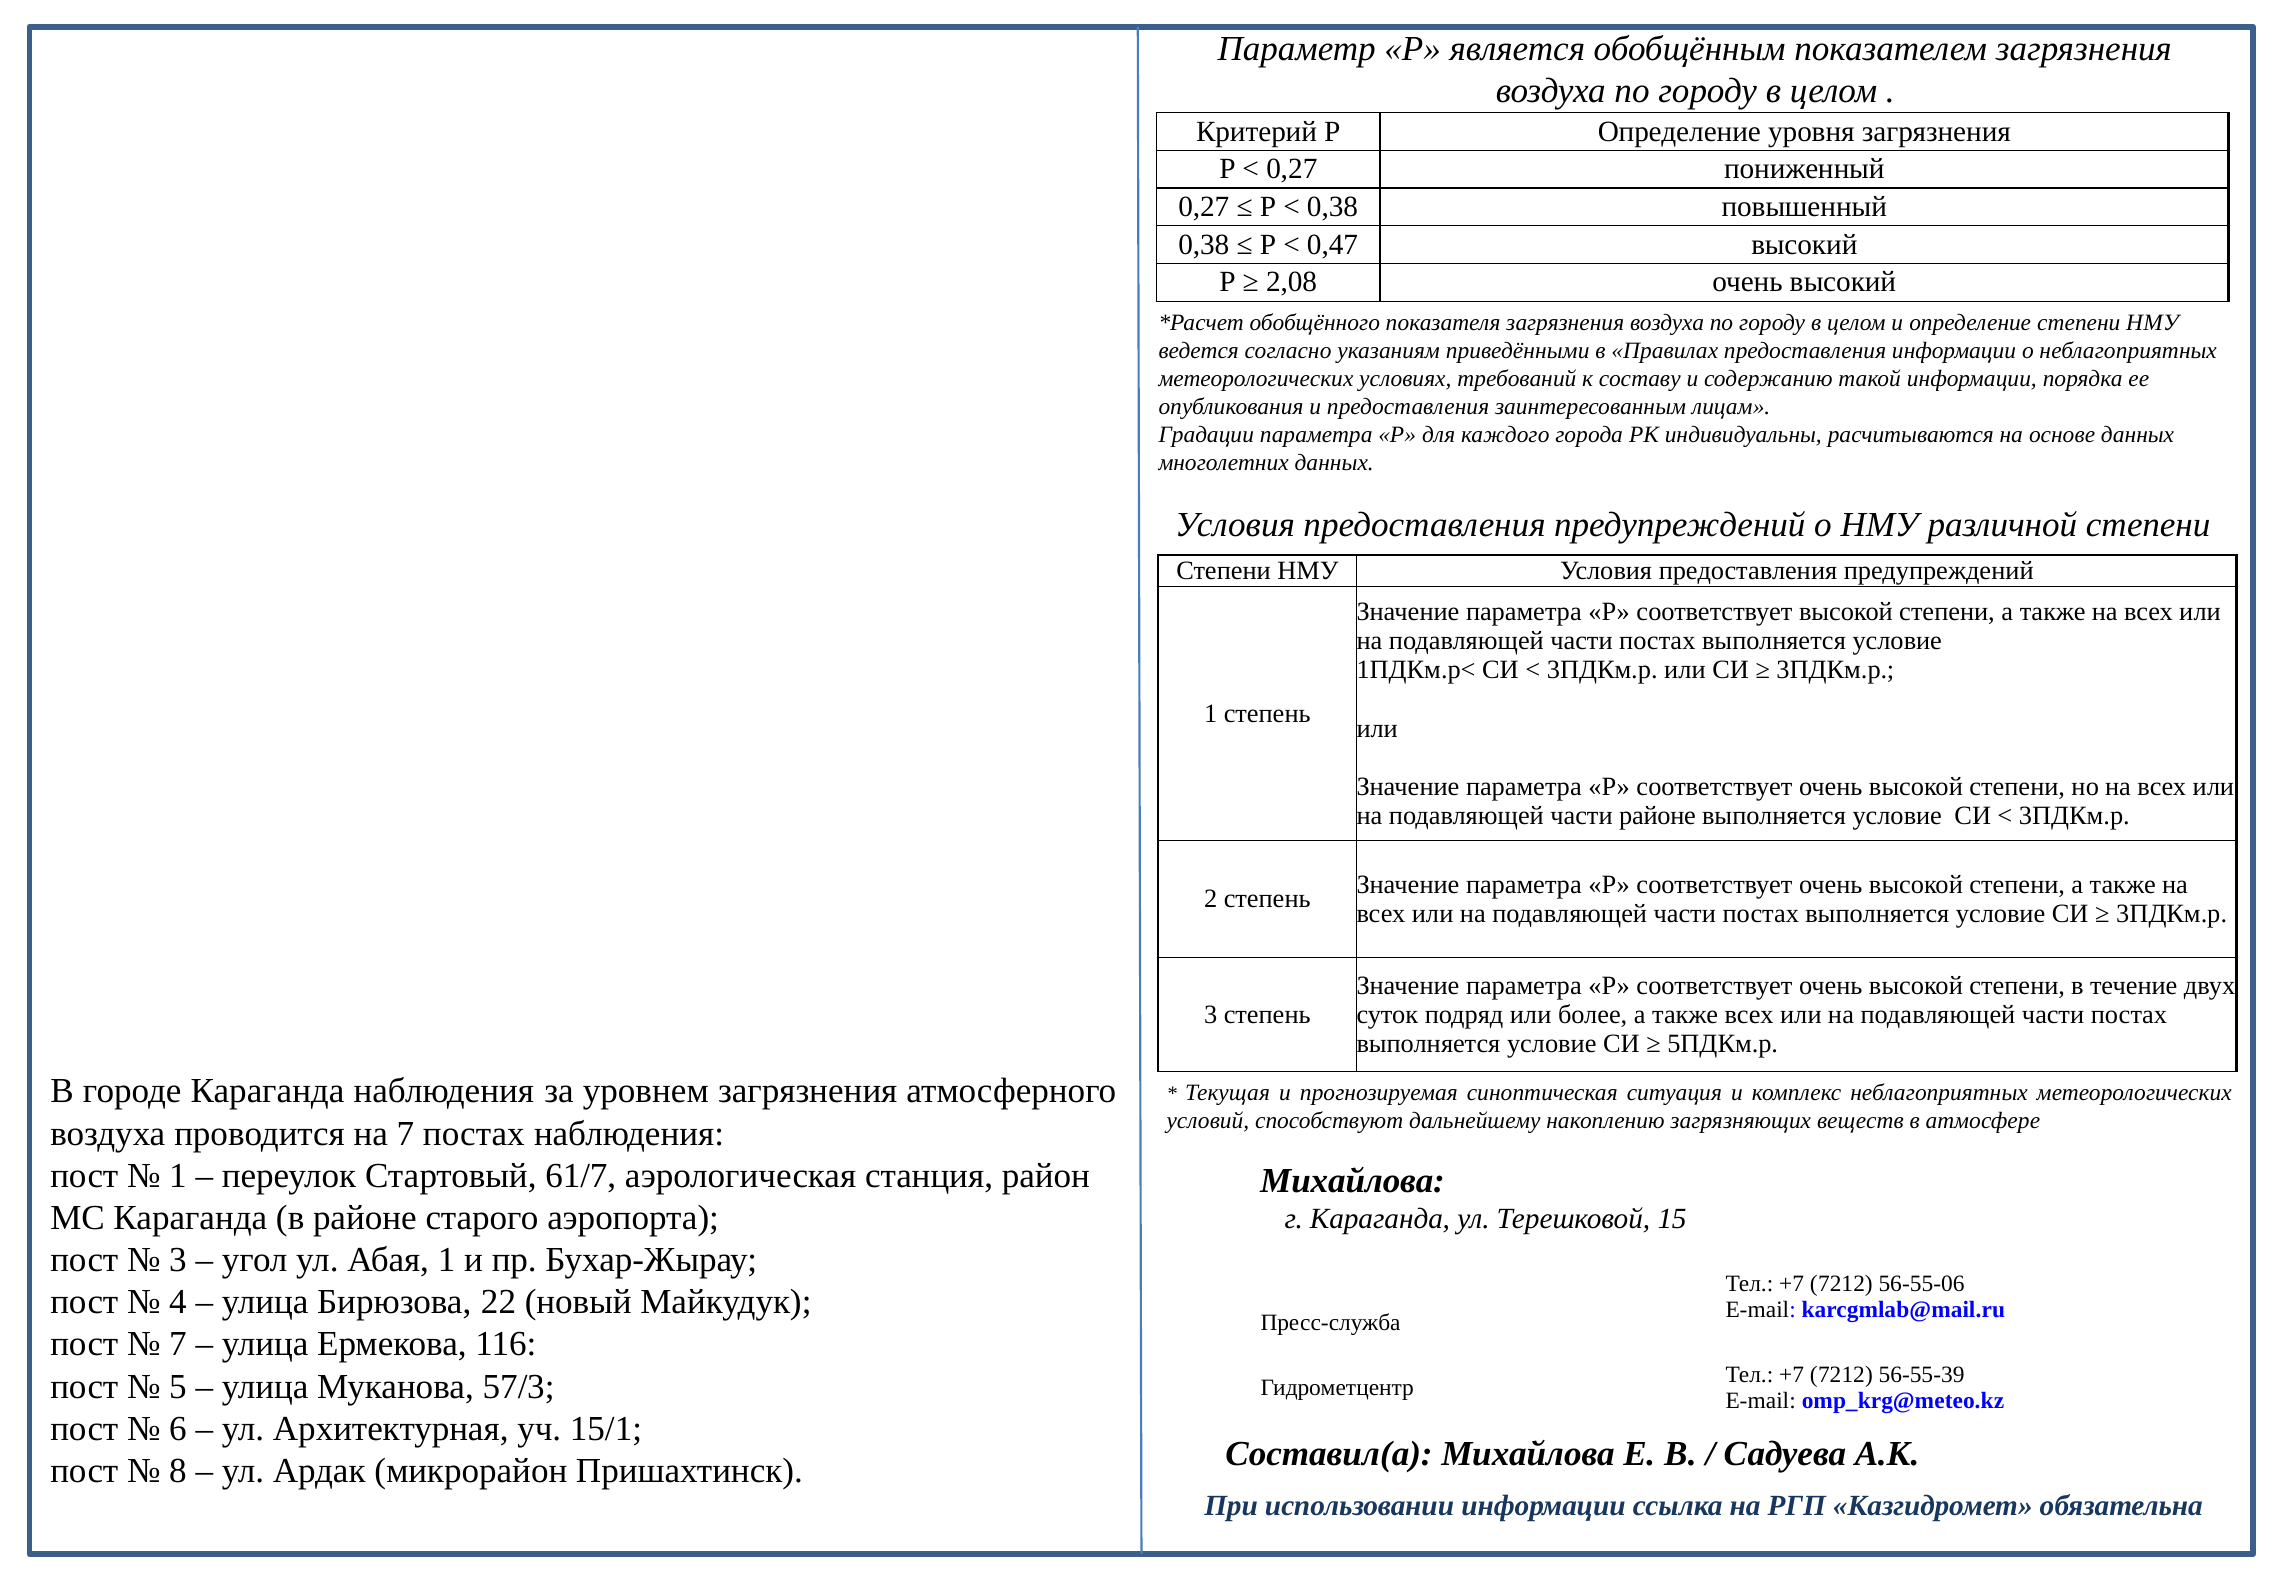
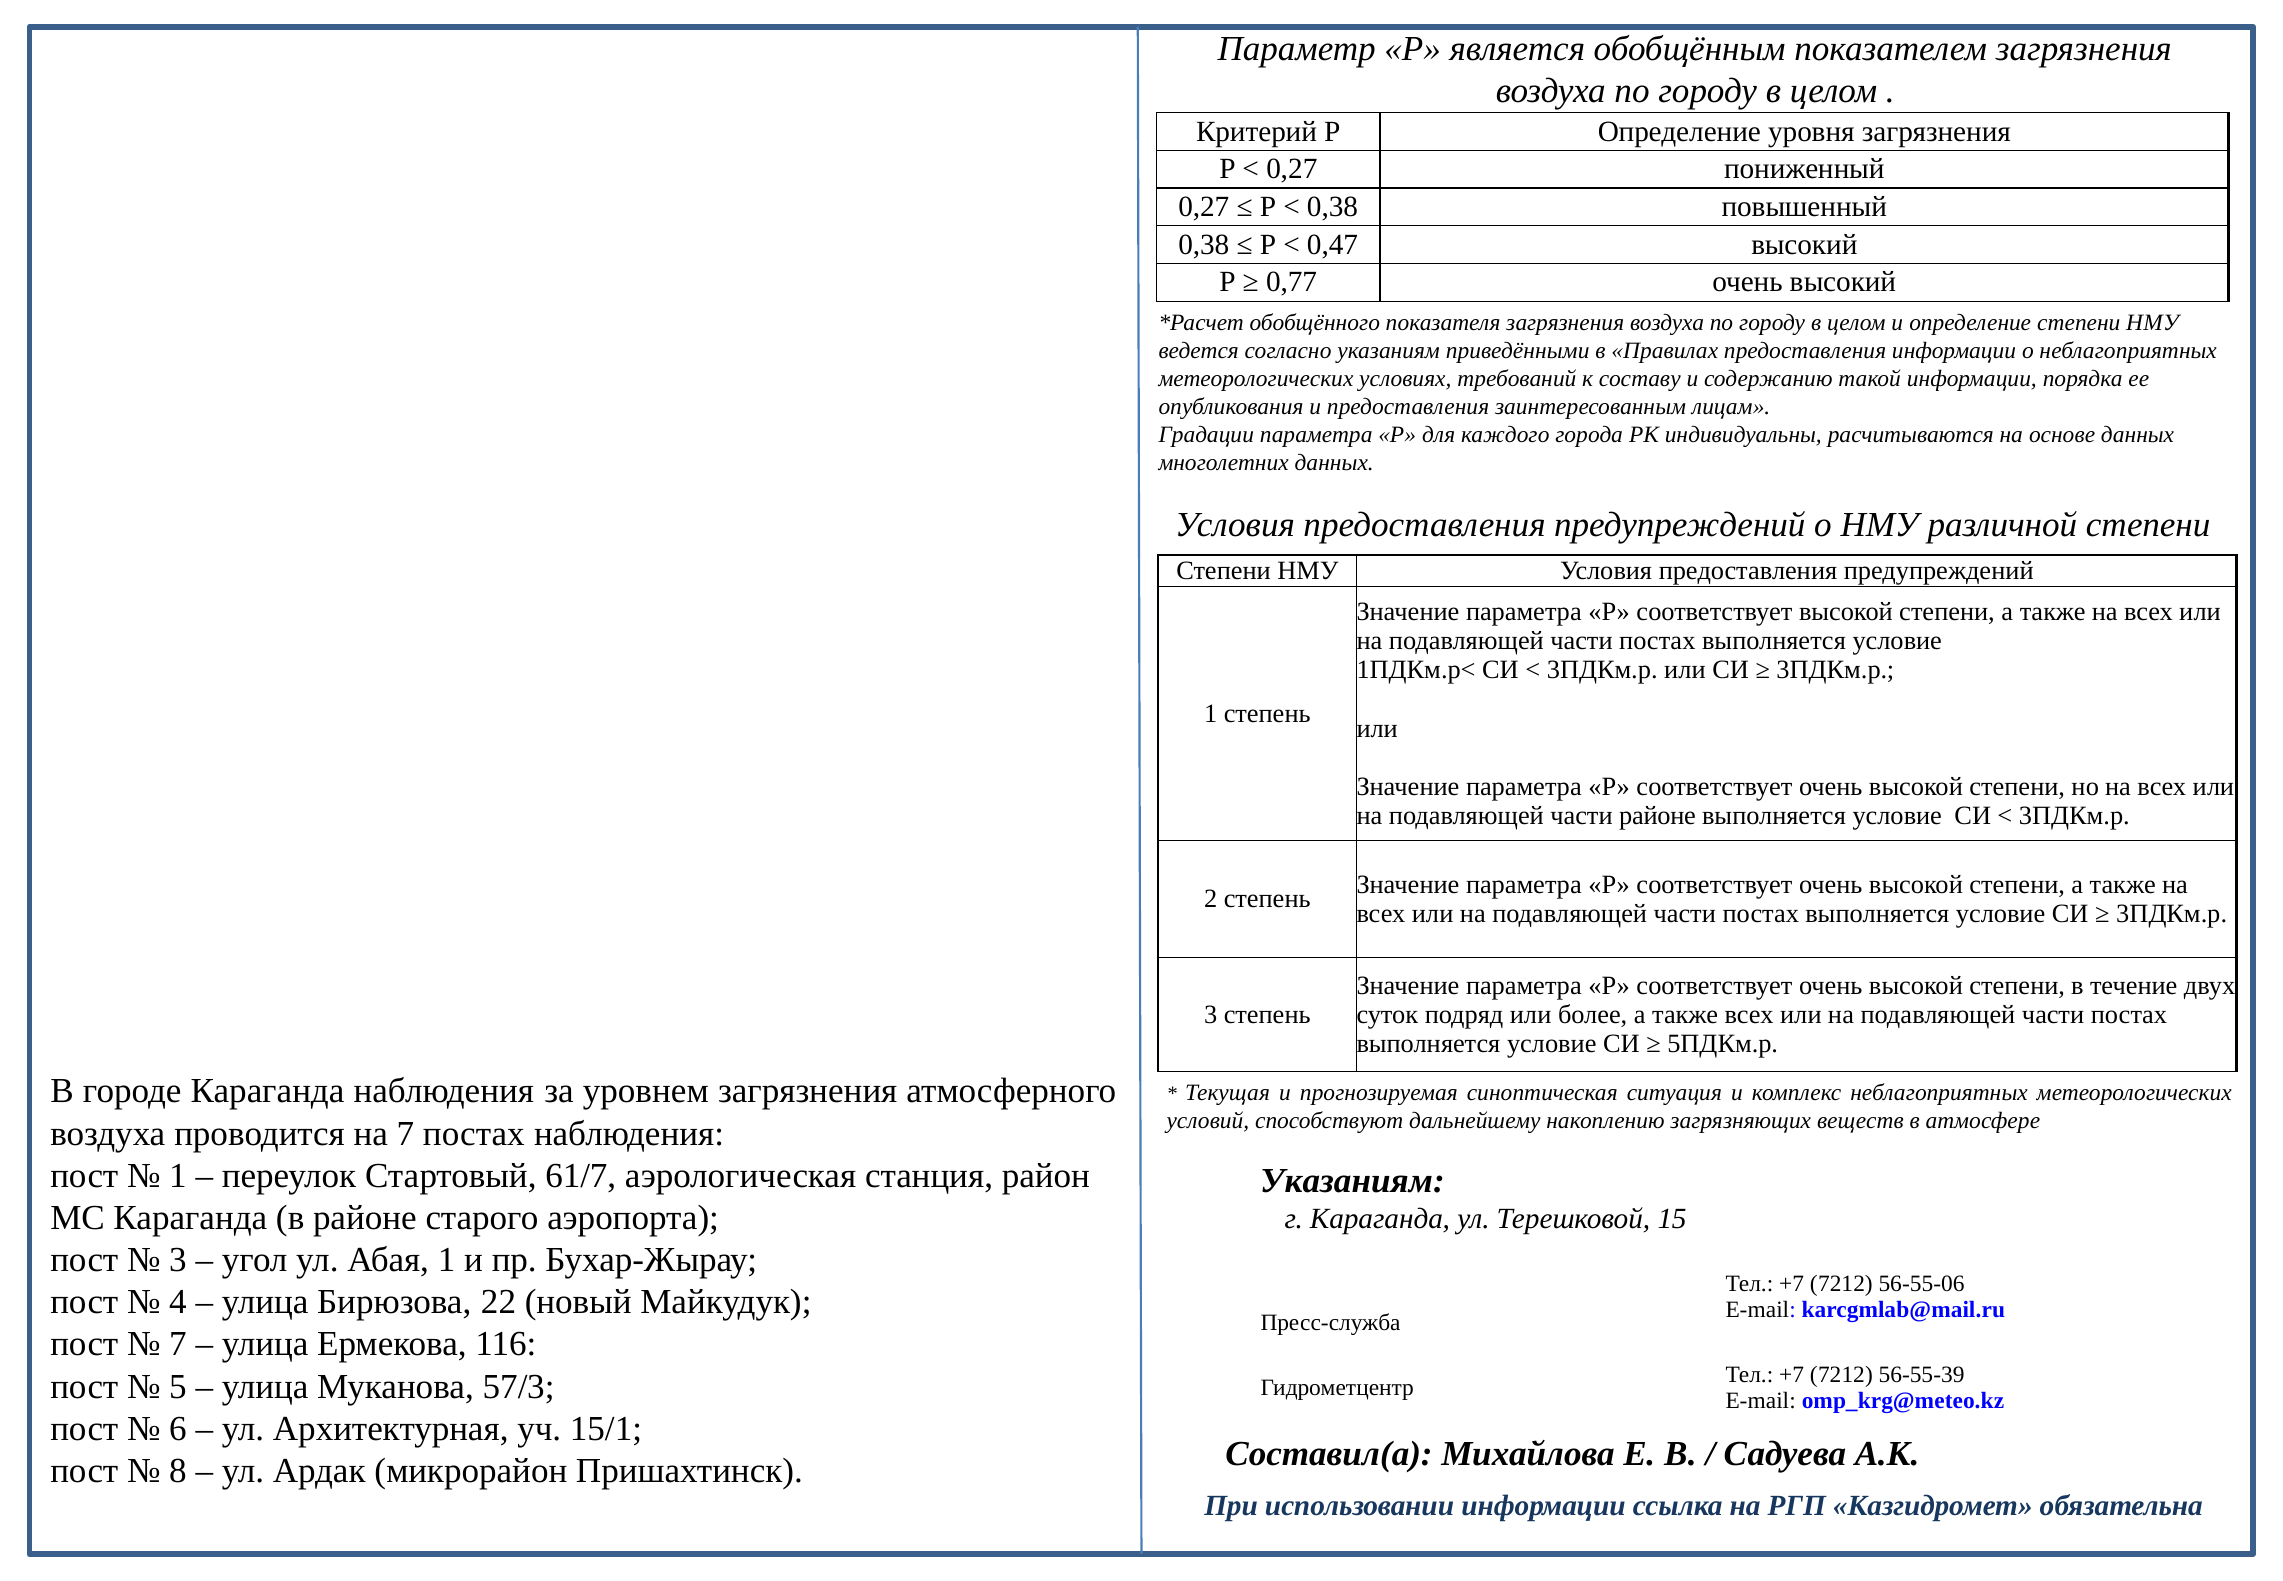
2,08: 2,08 -> 0,77
Михайлова at (1353, 1180): Михайлова -> Указаниям
